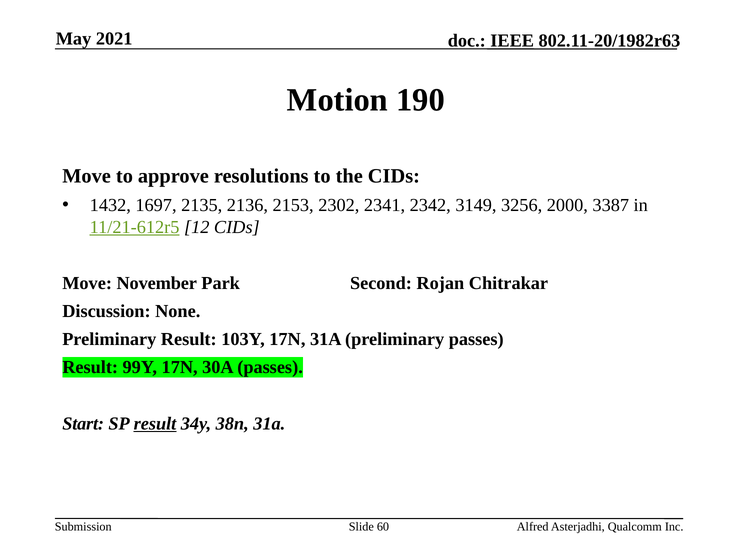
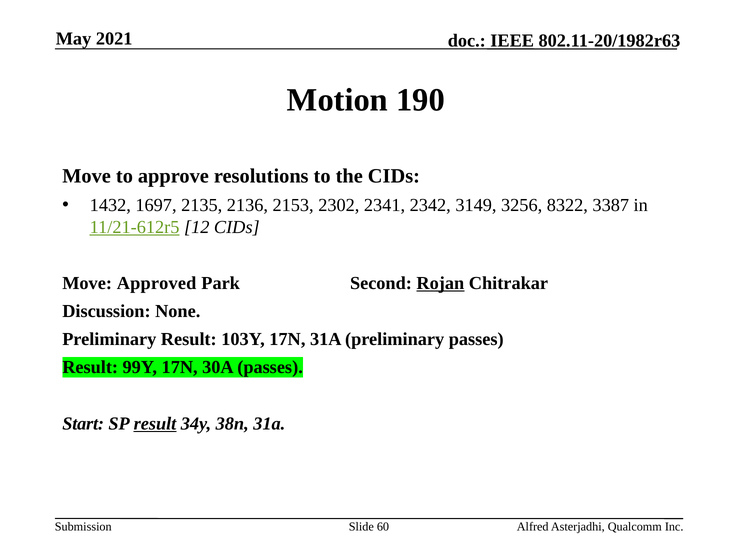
2000: 2000 -> 8322
November: November -> Approved
Rojan underline: none -> present
